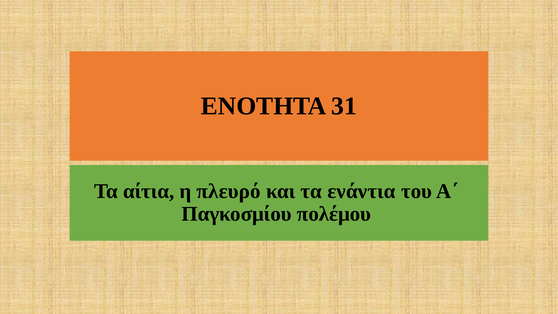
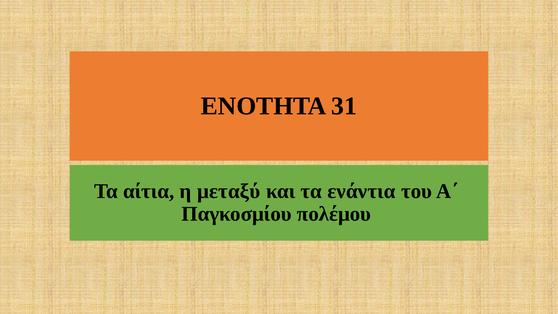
πλευρό: πλευρό -> μεταξύ
